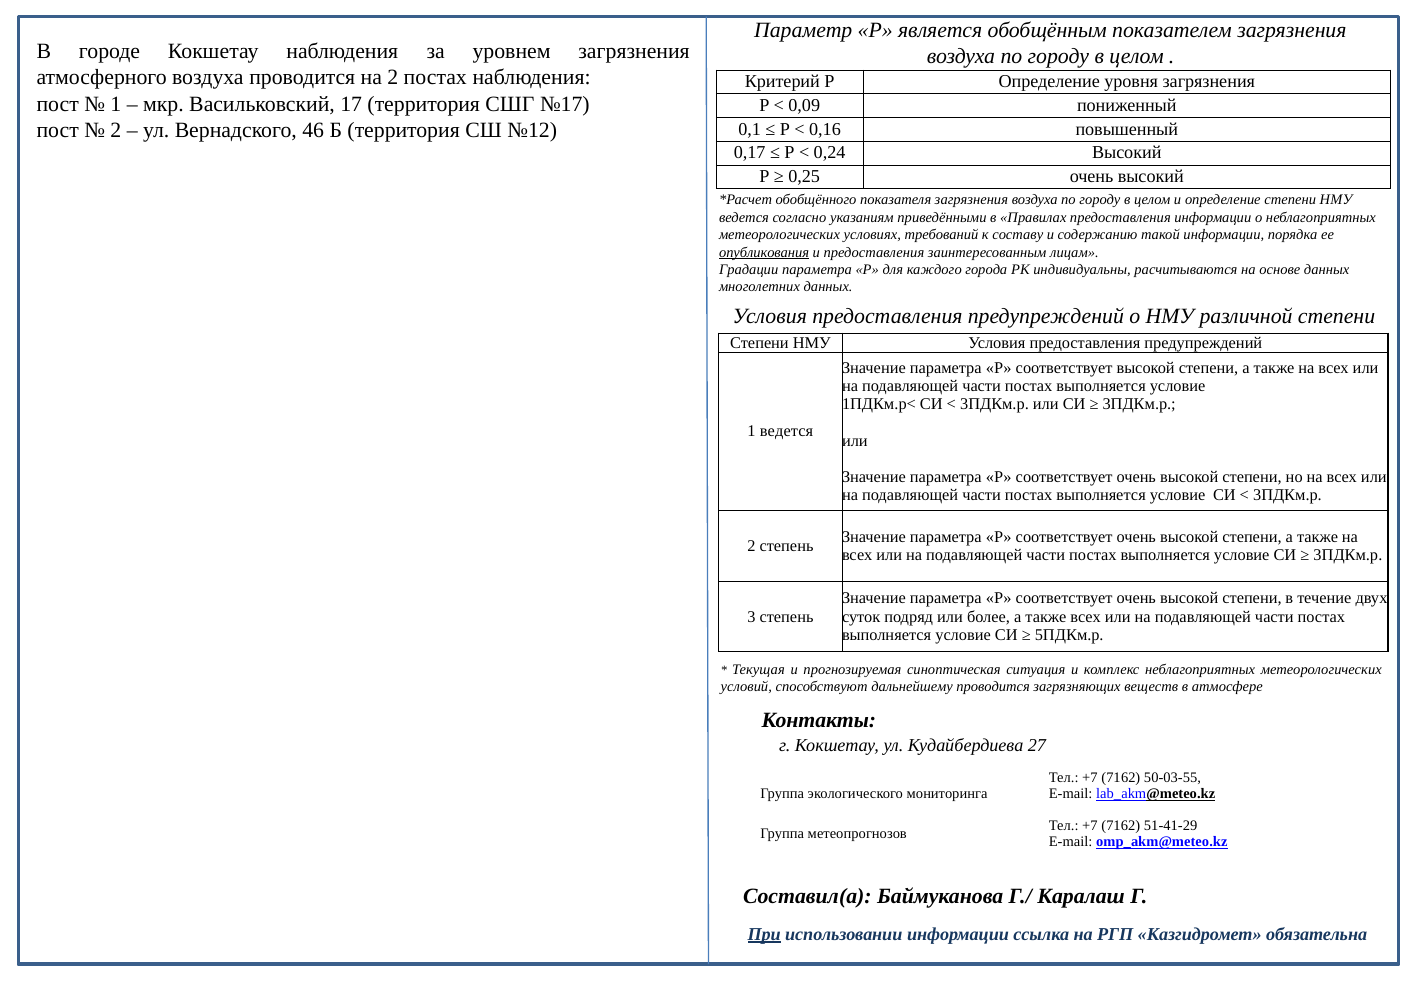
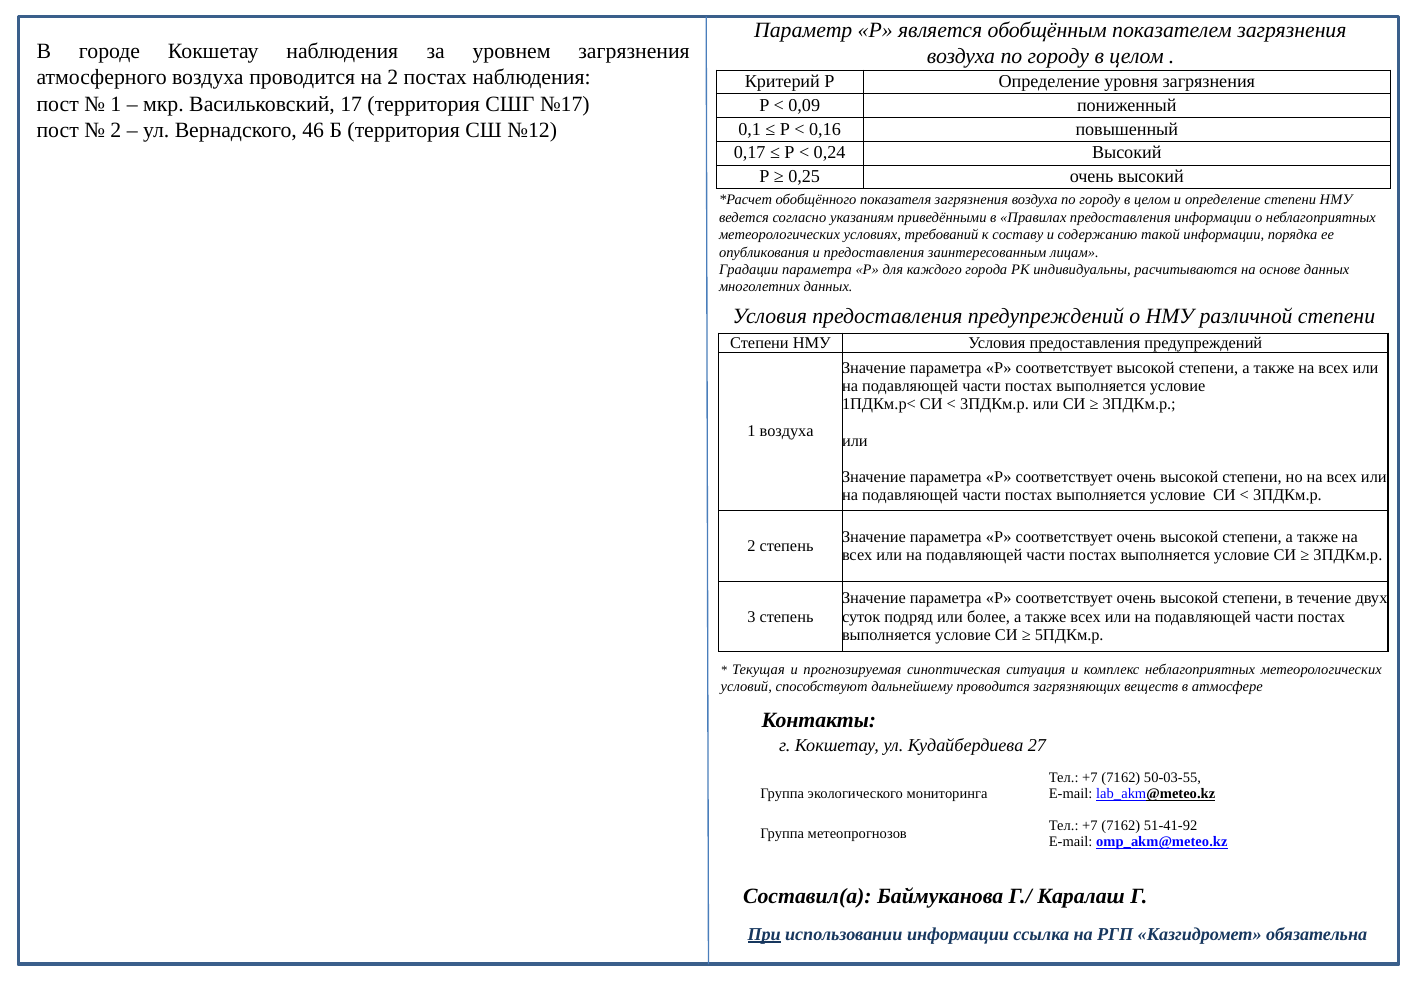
опубликования underline: present -> none
1 ведется: ведется -> воздуха
51-41-29: 51-41-29 -> 51-41-92
